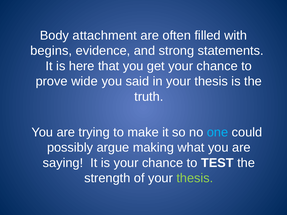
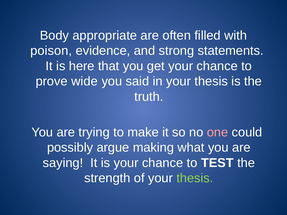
attachment: attachment -> appropriate
begins: begins -> poison
one colour: light blue -> pink
